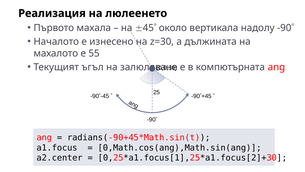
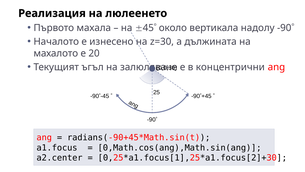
55: 55 -> 20
компютърната: компютърната -> концентрични
